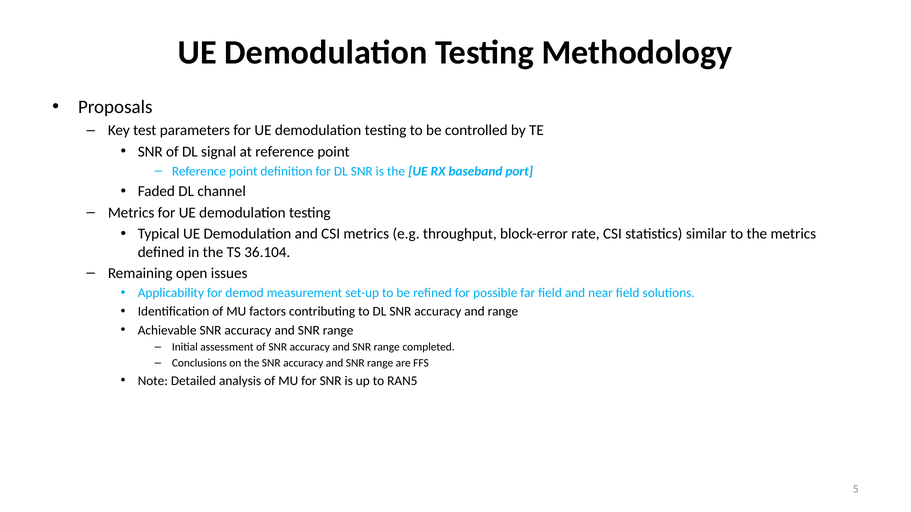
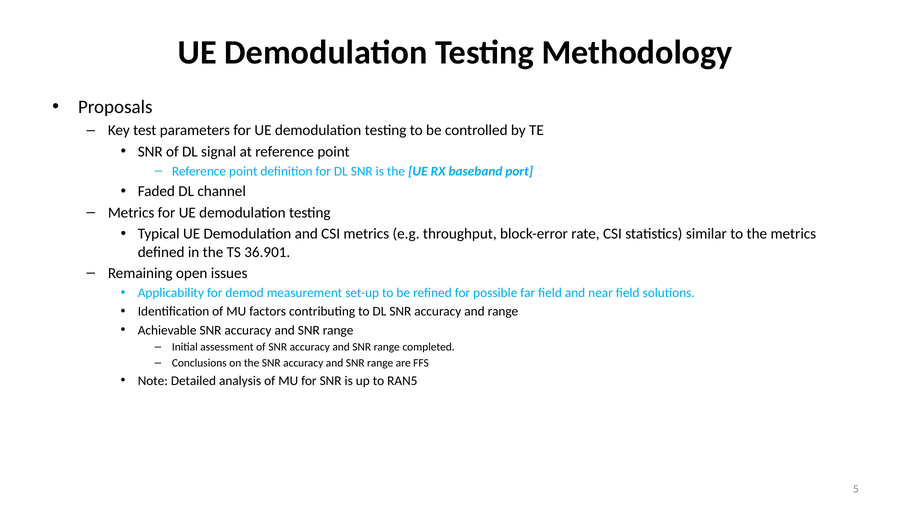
36.104: 36.104 -> 36.901
